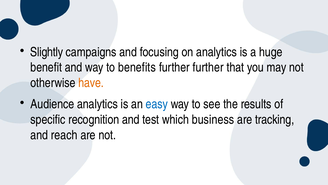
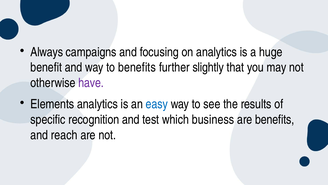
Slightly: Slightly -> Always
further further: further -> slightly
have colour: orange -> purple
Audience: Audience -> Elements
are tracking: tracking -> benefits
